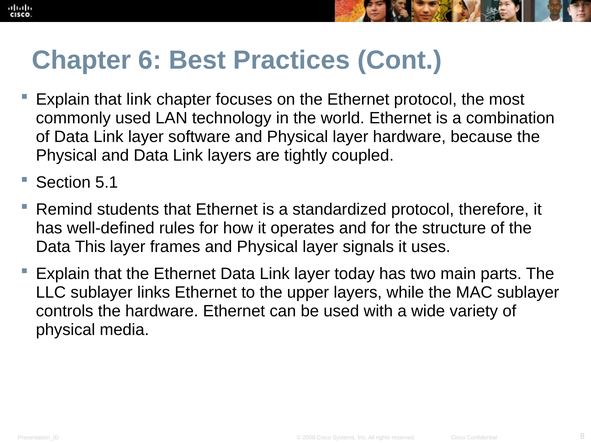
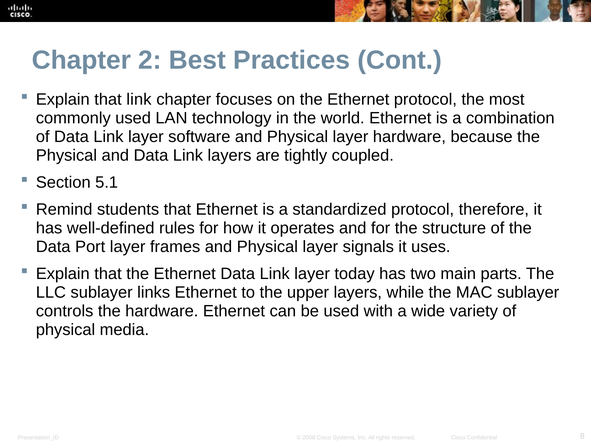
6: 6 -> 2
This: This -> Port
